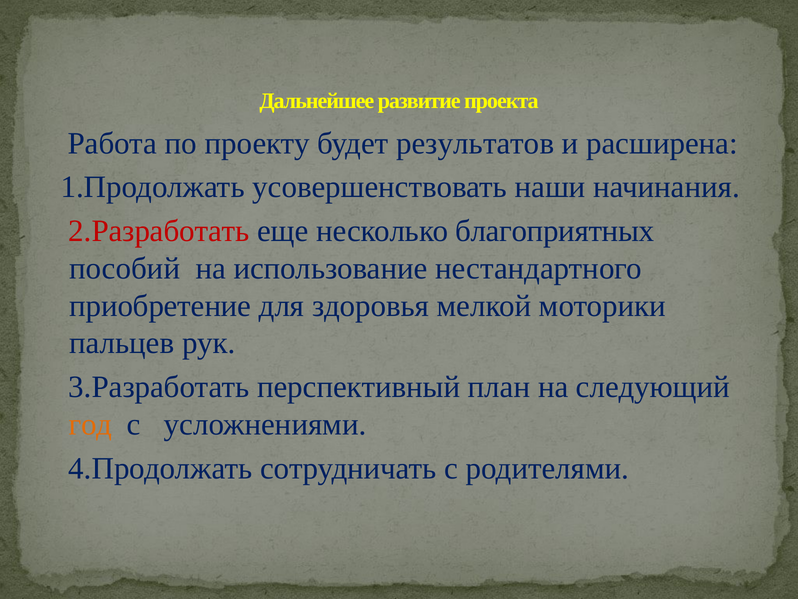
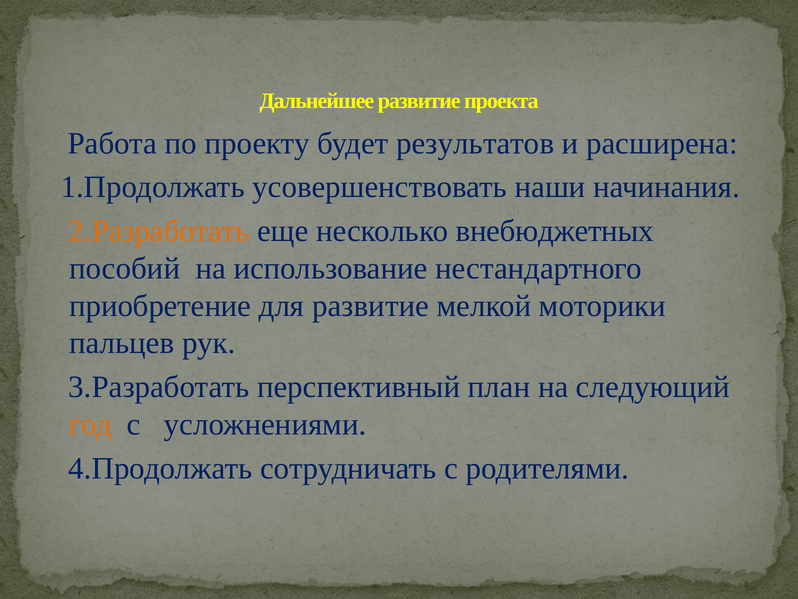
2.Разработать colour: red -> orange
благоприятных: благоприятных -> внебюджетных
для здоровья: здоровья -> развитие
